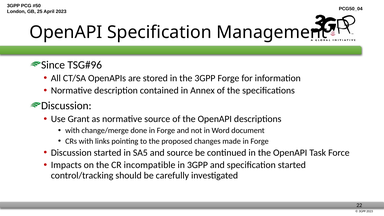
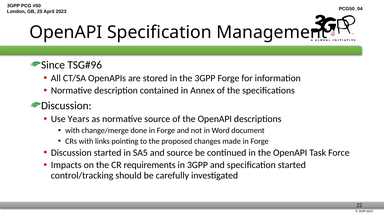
Grant: Grant -> Years
incompatible: incompatible -> requirements
